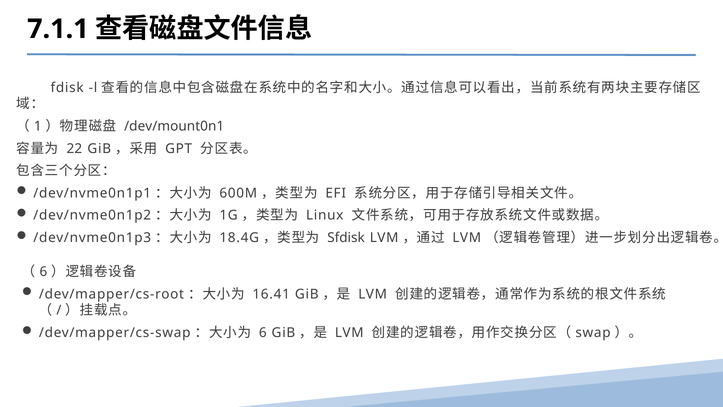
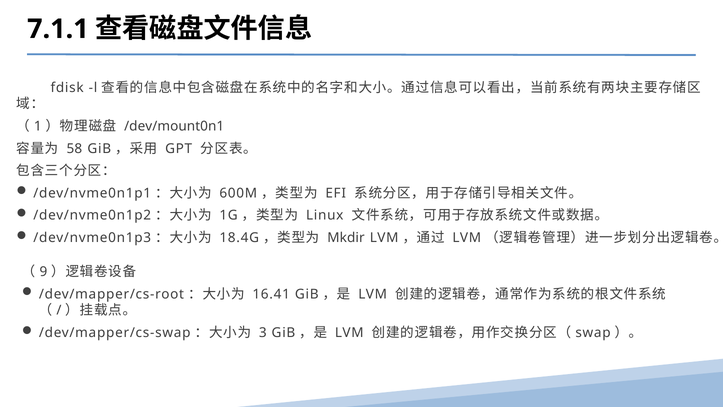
22: 22 -> 58
Sfdisk: Sfdisk -> Mkdir
6 at (43, 272): 6 -> 9
6 at (263, 333): 6 -> 3
